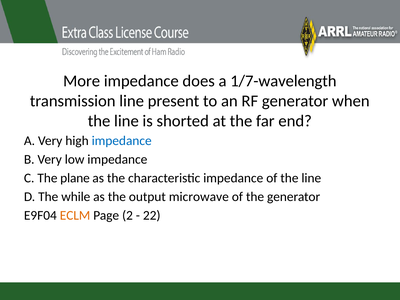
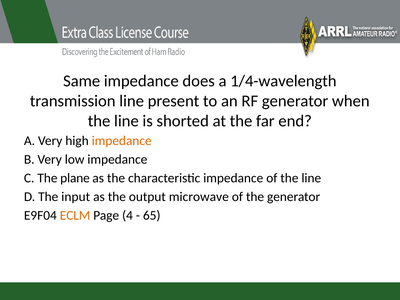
More: More -> Same
1/7-wavelength: 1/7-wavelength -> 1/4-wavelength
impedance at (122, 141) colour: blue -> orange
while: while -> input
2: 2 -> 4
22: 22 -> 65
